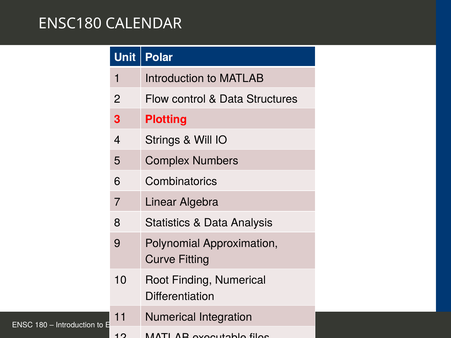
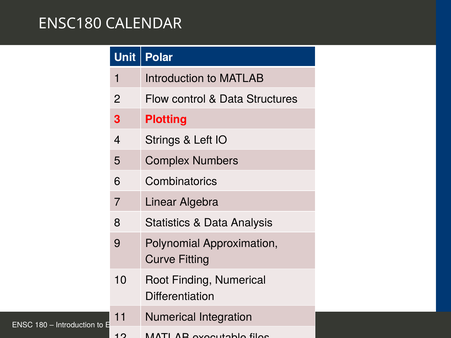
Will: Will -> Left
